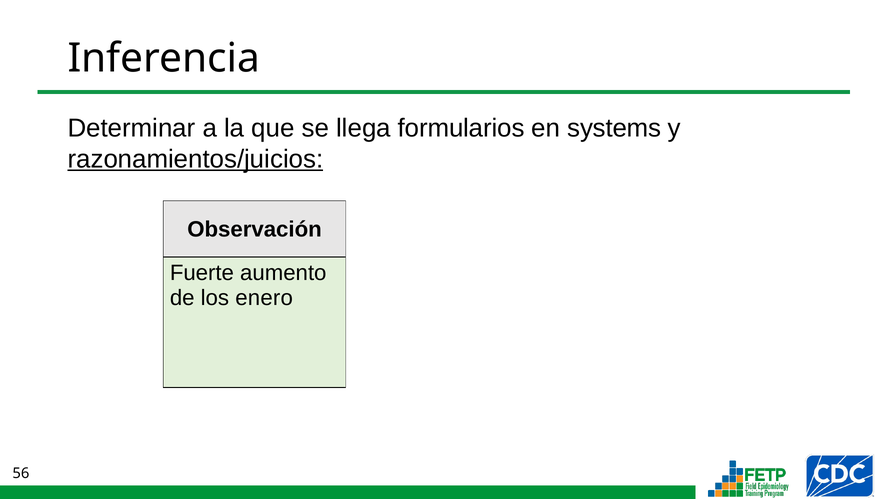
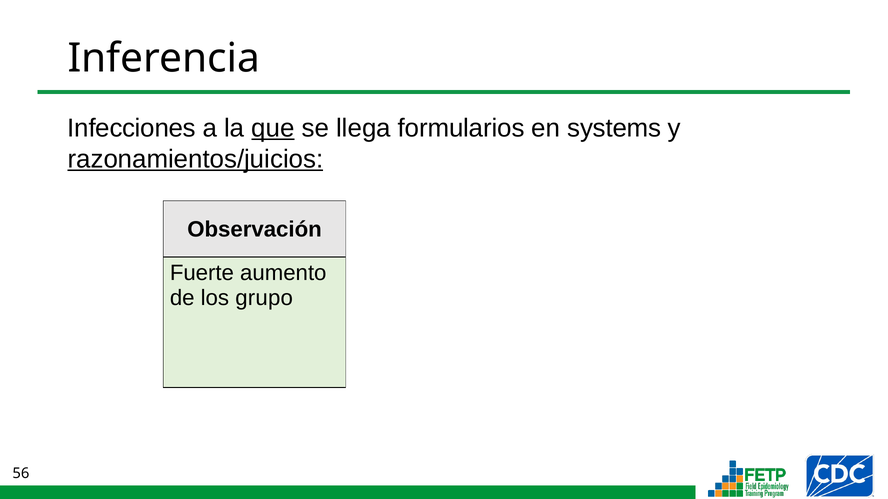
Determinar: Determinar -> Infecciones
que underline: none -> present
enero: enero -> grupo
